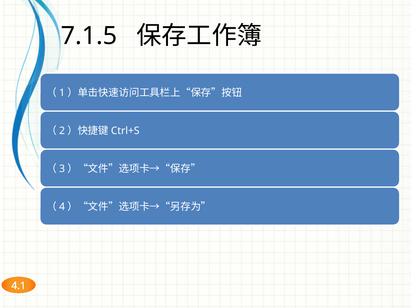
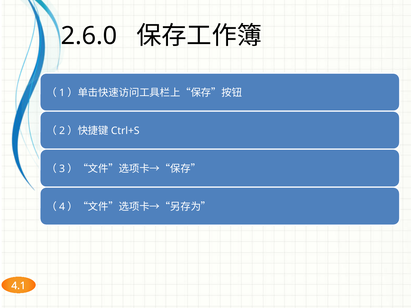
7.1.5: 7.1.5 -> 2.6.0
